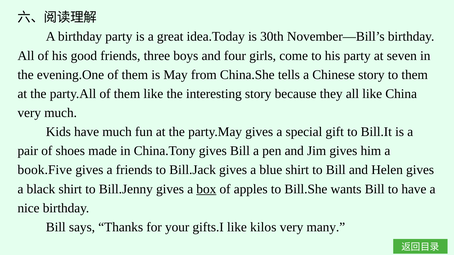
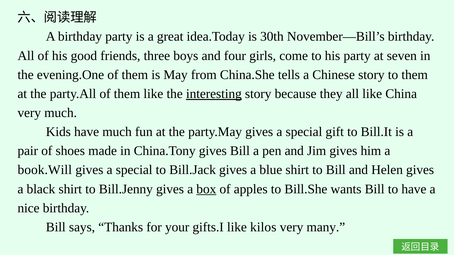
interesting underline: none -> present
book.Five: book.Five -> book.Will
friends at (134, 170): friends -> special
